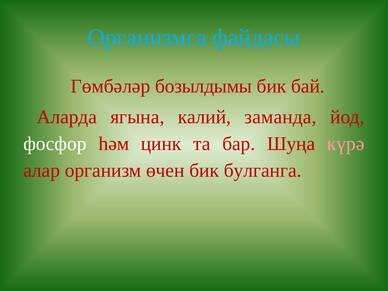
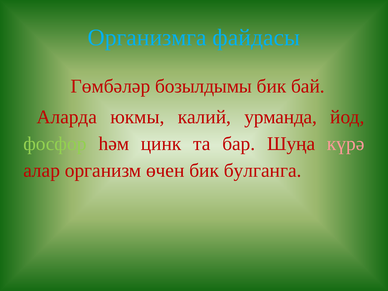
ягына: ягына -> юкмы
заманда: заманда -> урманда
фосфор colour: white -> light green
